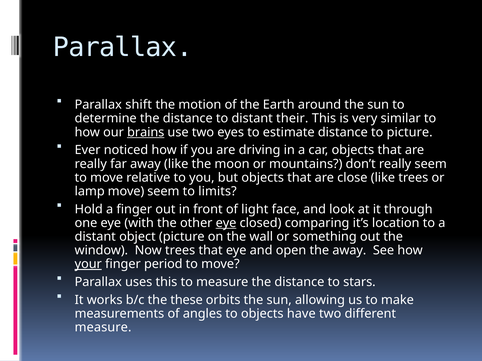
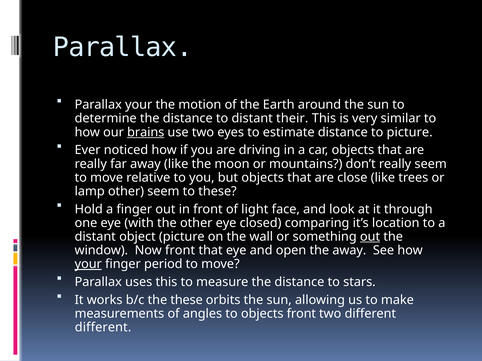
Parallax shift: shift -> your
lamp move: move -> other
to limits: limits -> these
eye at (226, 223) underline: present -> none
out at (370, 237) underline: none -> present
Now trees: trees -> front
objects have: have -> front
measure at (103, 328): measure -> different
